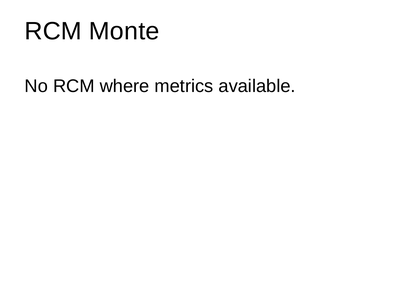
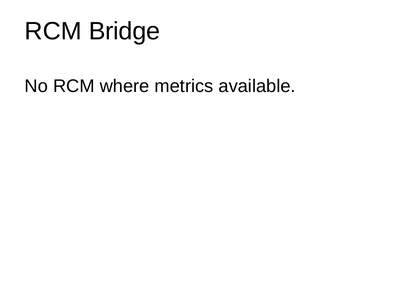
Monte: Monte -> Bridge
